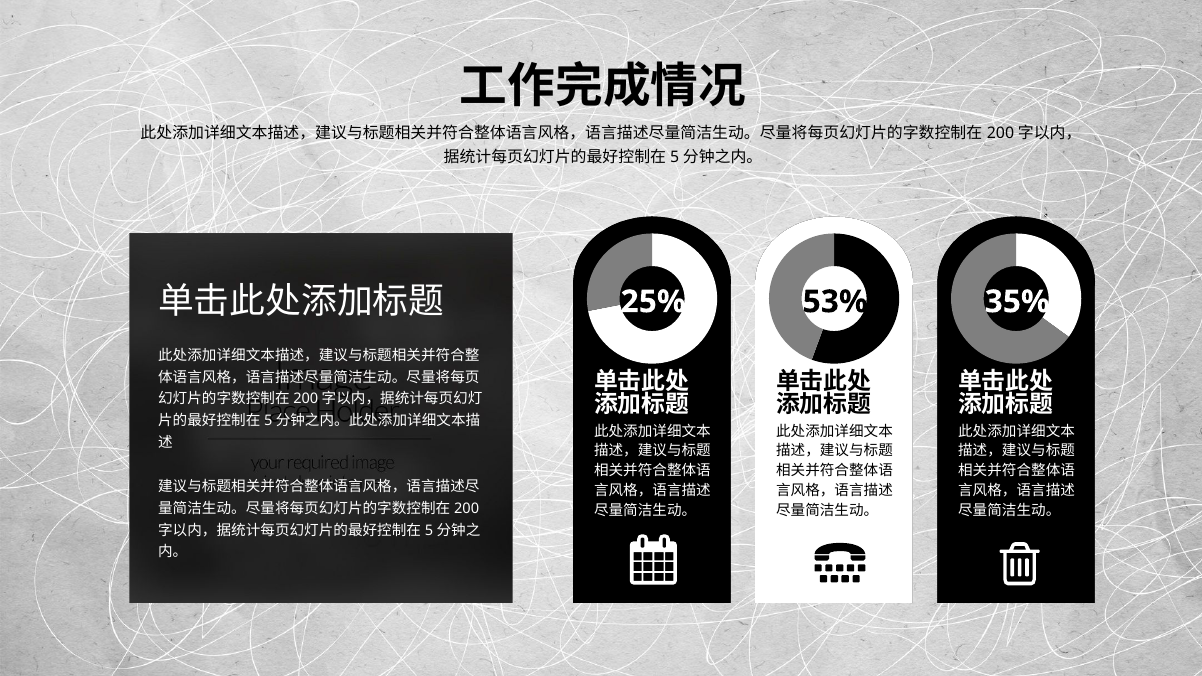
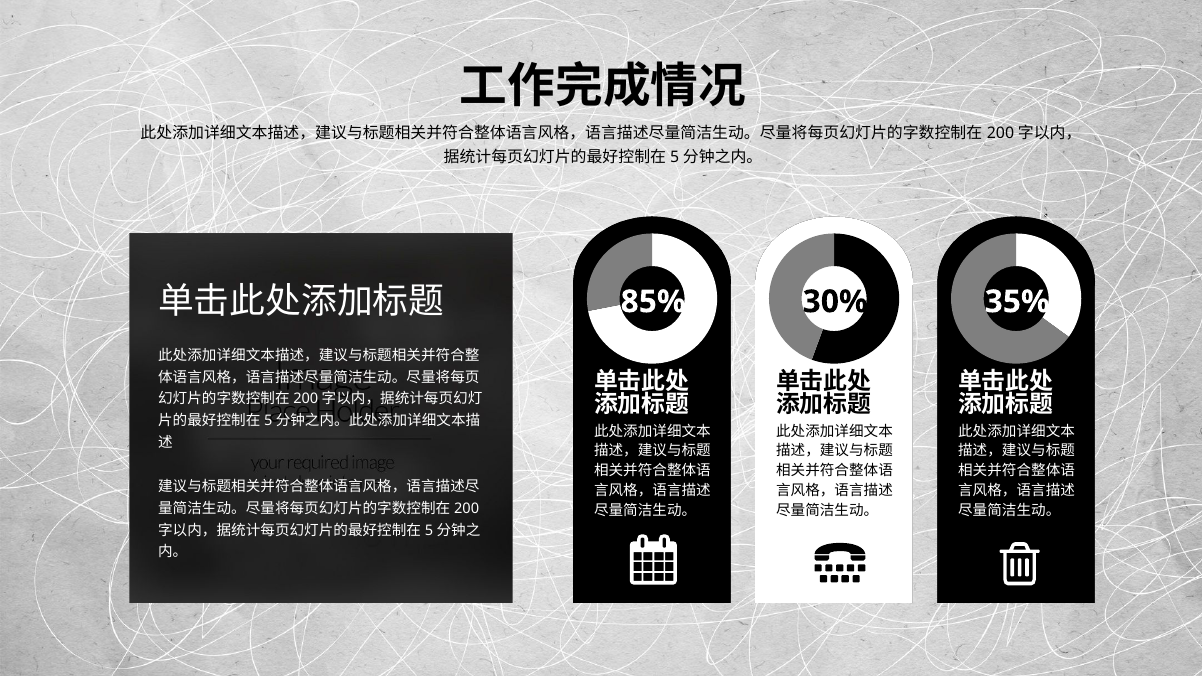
53%: 53% -> 30%
25%: 25% -> 85%
